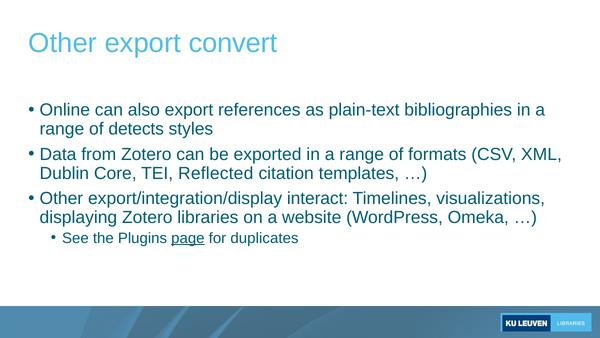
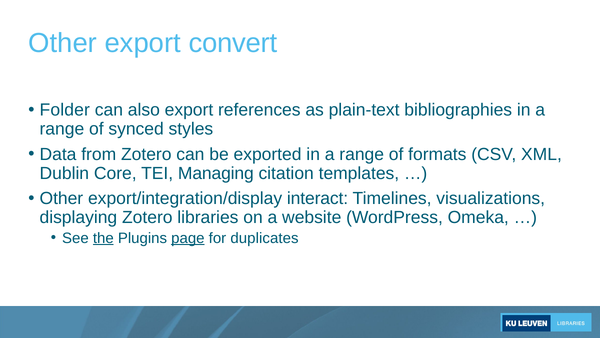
Online: Online -> Folder
detects: detects -> synced
Reflected: Reflected -> Managing
the underline: none -> present
